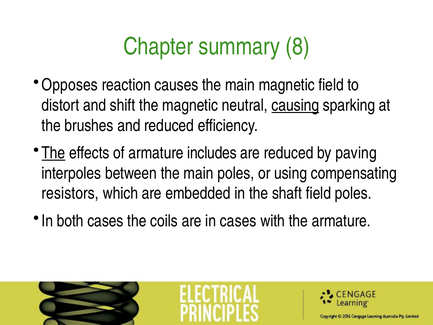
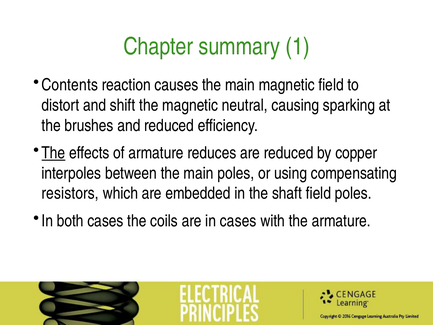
8: 8 -> 1
Opposes: Opposes -> Contents
causing underline: present -> none
includes: includes -> reduces
paving: paving -> copper
